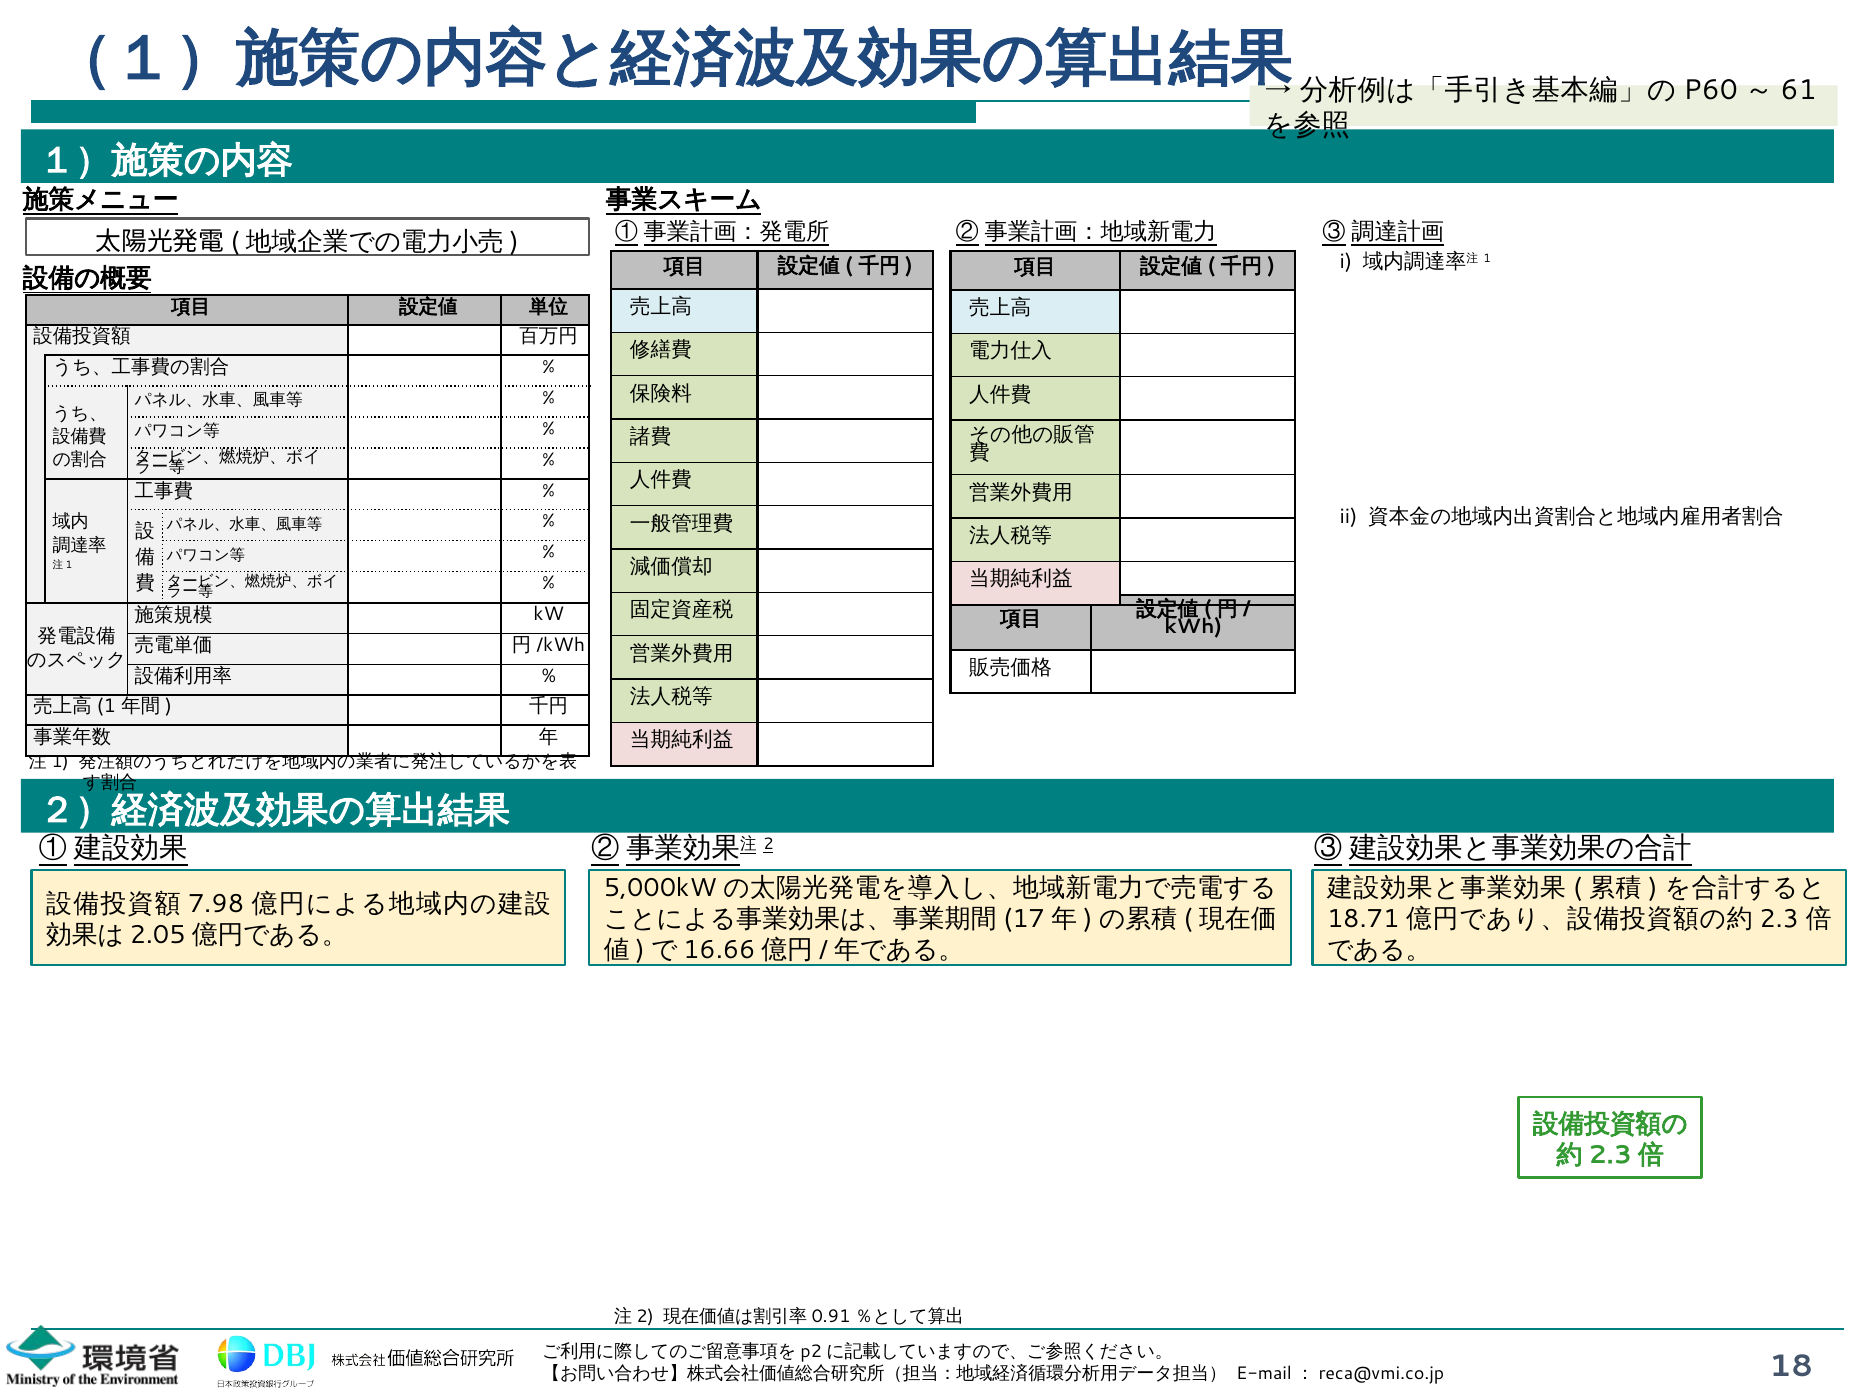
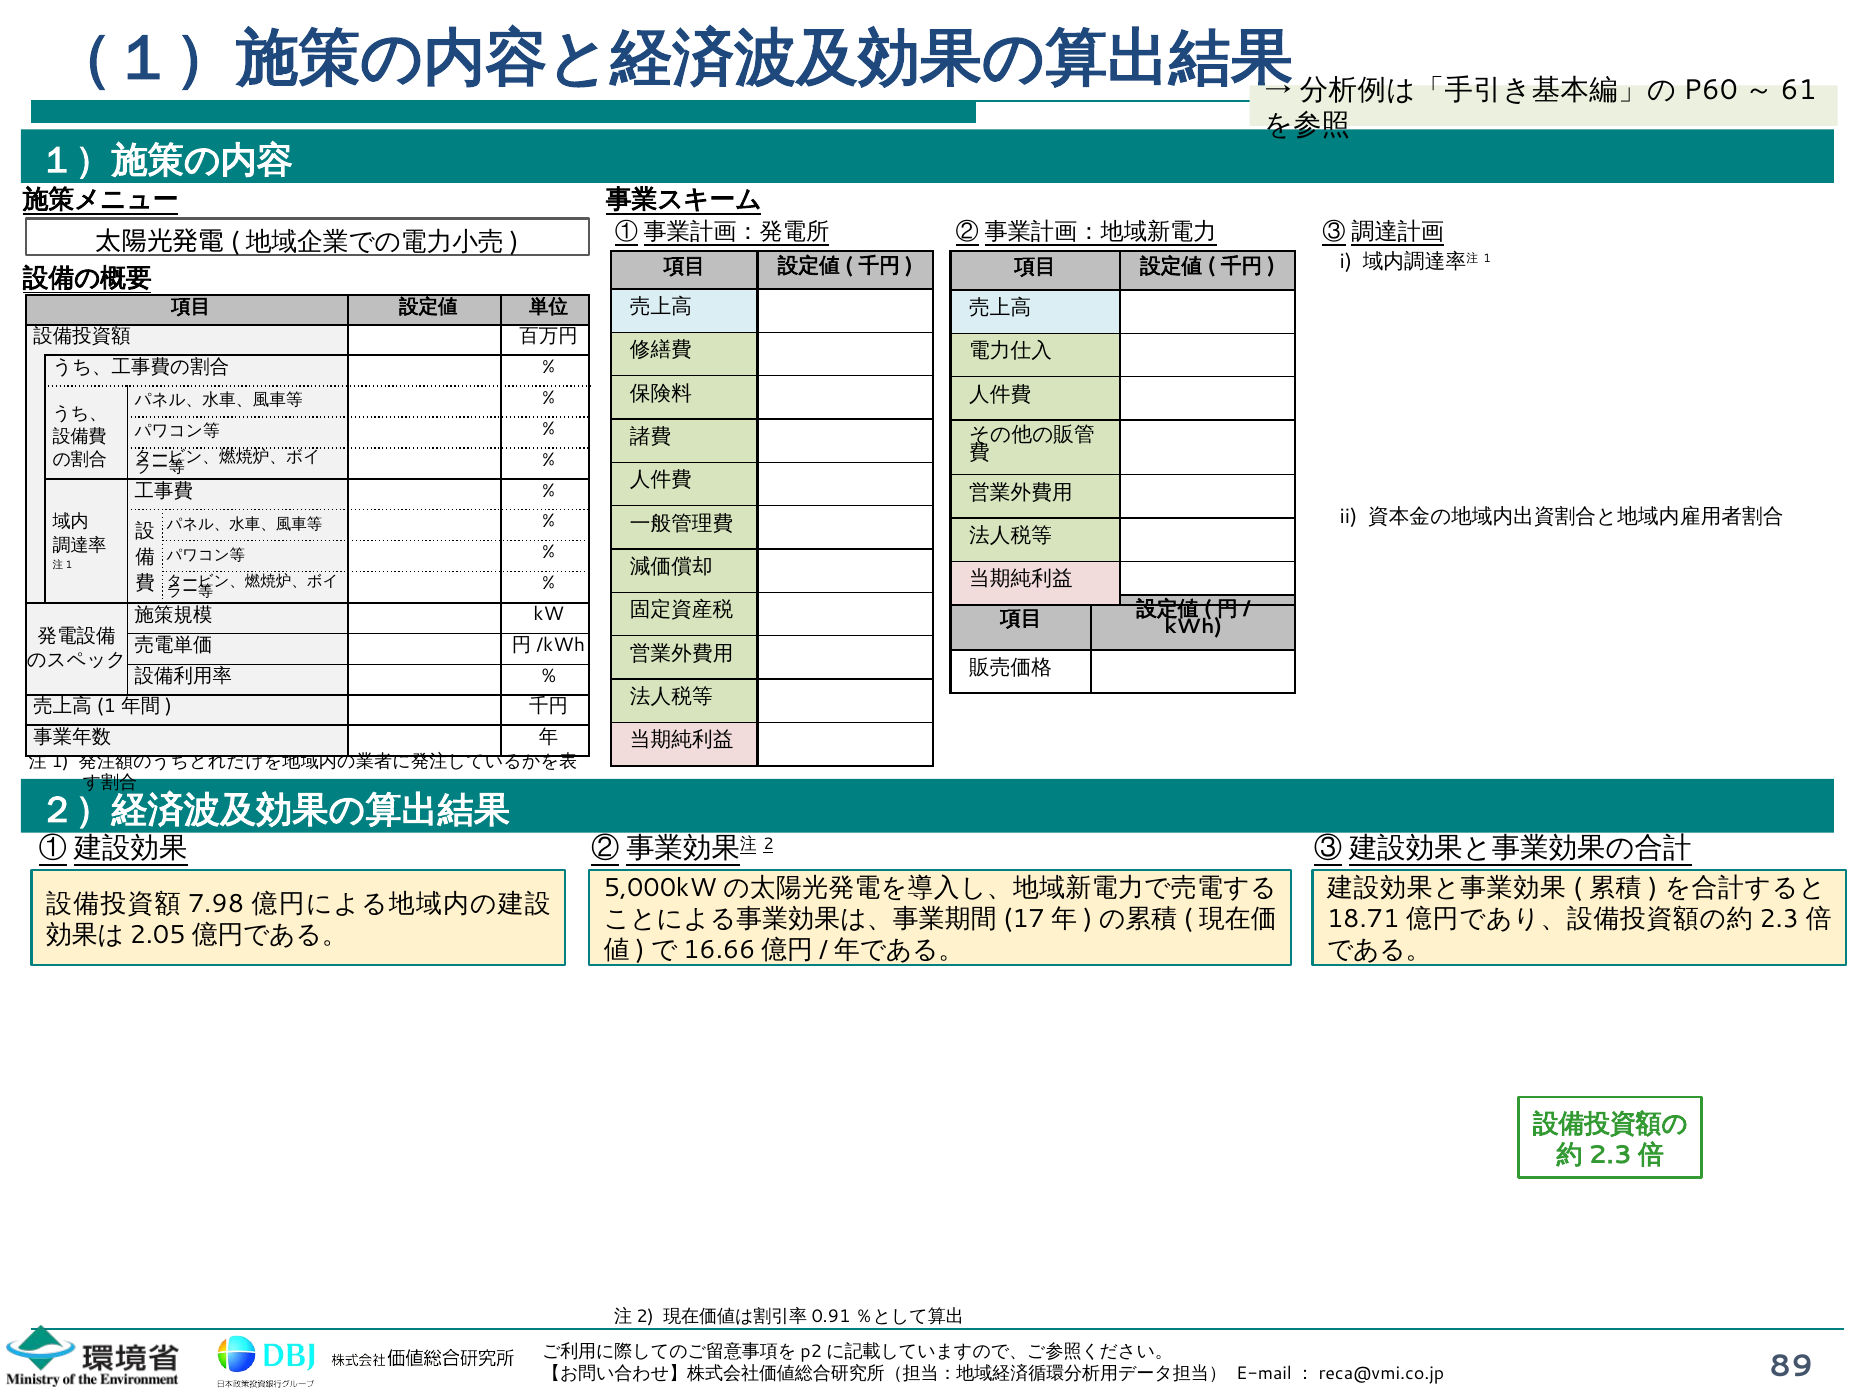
18: 18 -> 89
